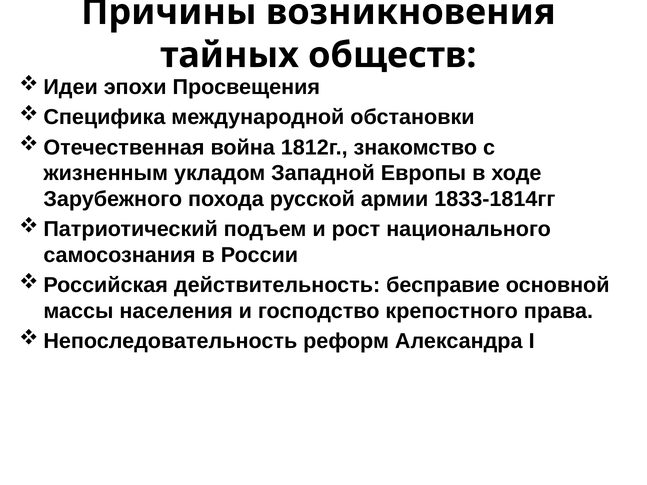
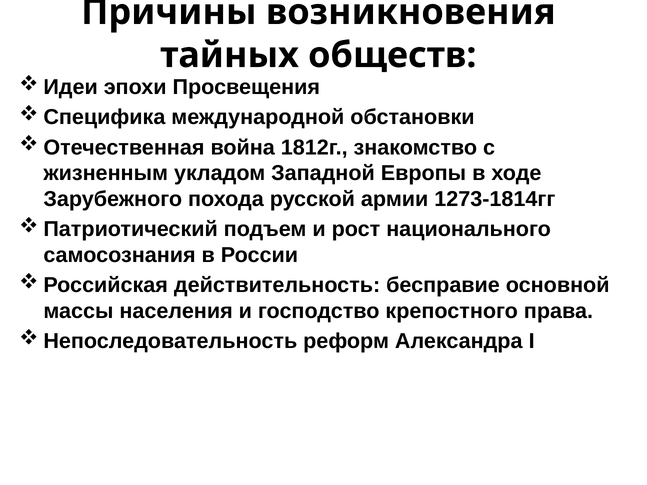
1833-1814гг: 1833-1814гг -> 1273-1814гг
